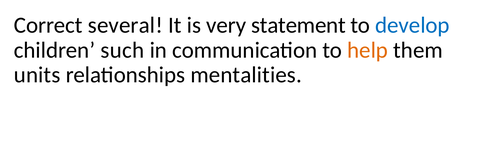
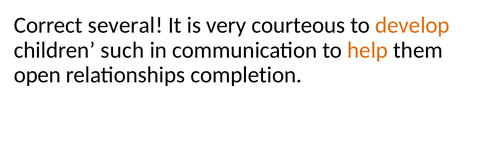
statement: statement -> courteous
develop colour: blue -> orange
units: units -> open
mentalities: mentalities -> completion
